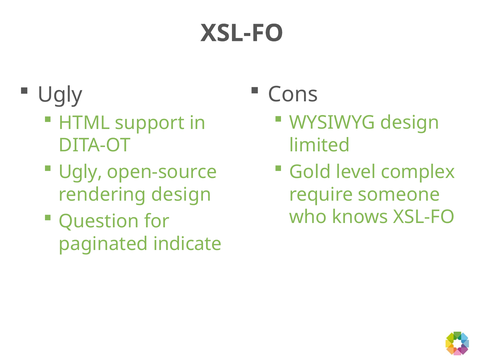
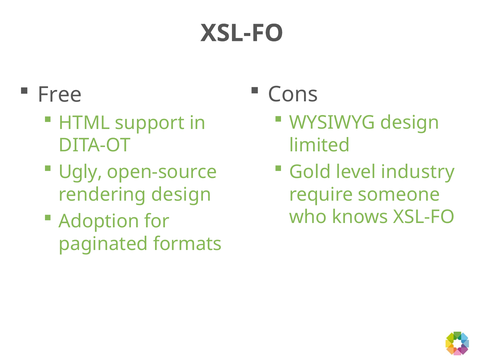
Ugly at (60, 95): Ugly -> Free
complex: complex -> industry
Question: Question -> Adoption
indicate: indicate -> formats
